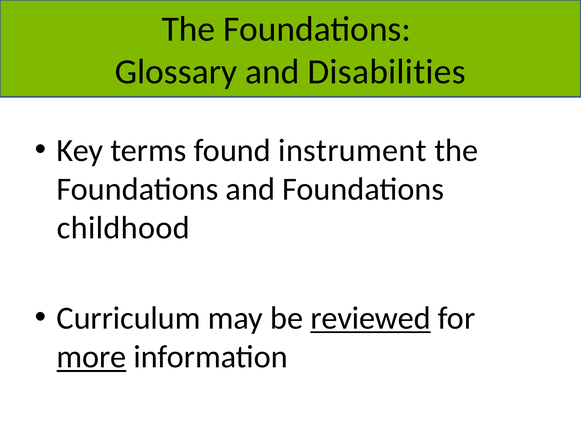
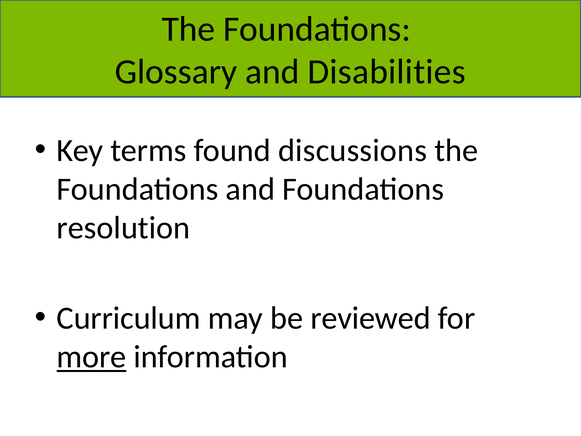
instrument: instrument -> discussions
childhood: childhood -> resolution
reviewed underline: present -> none
